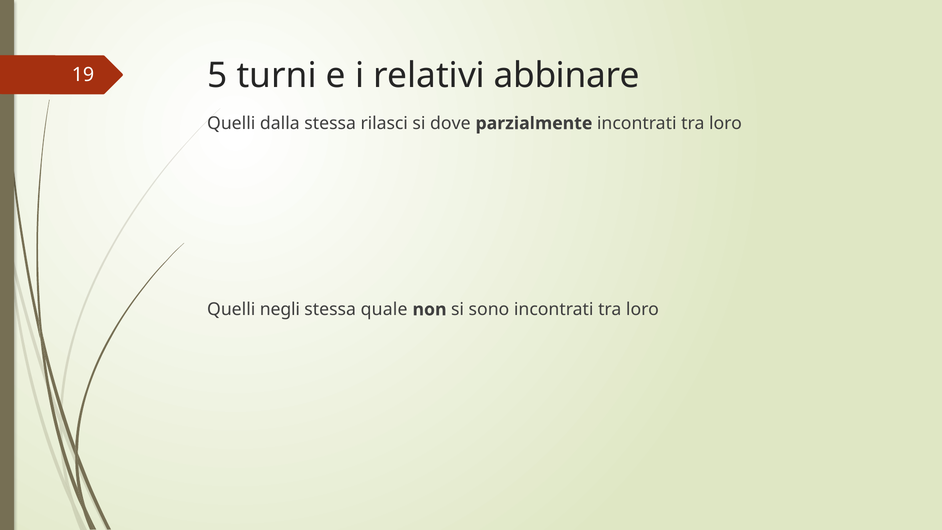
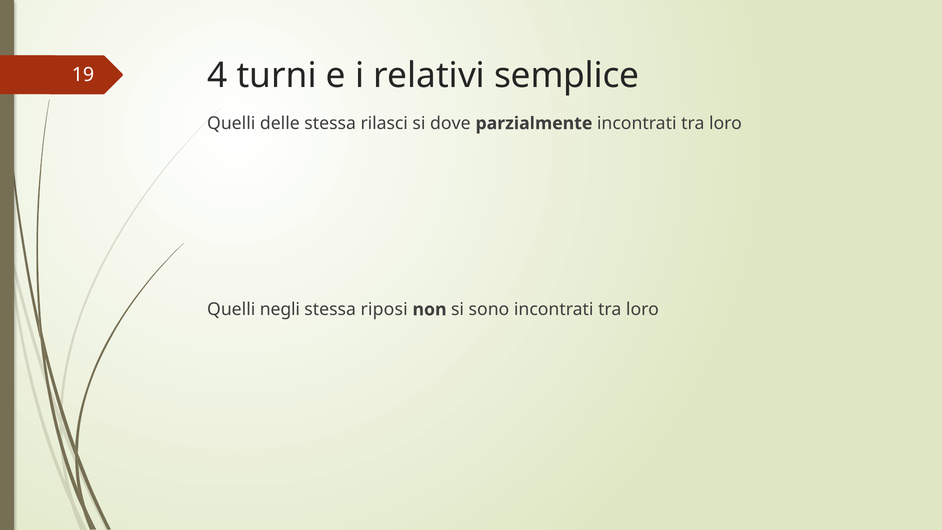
5: 5 -> 4
abbinare: abbinare -> semplice
dalla: dalla -> delle
quale: quale -> riposi
